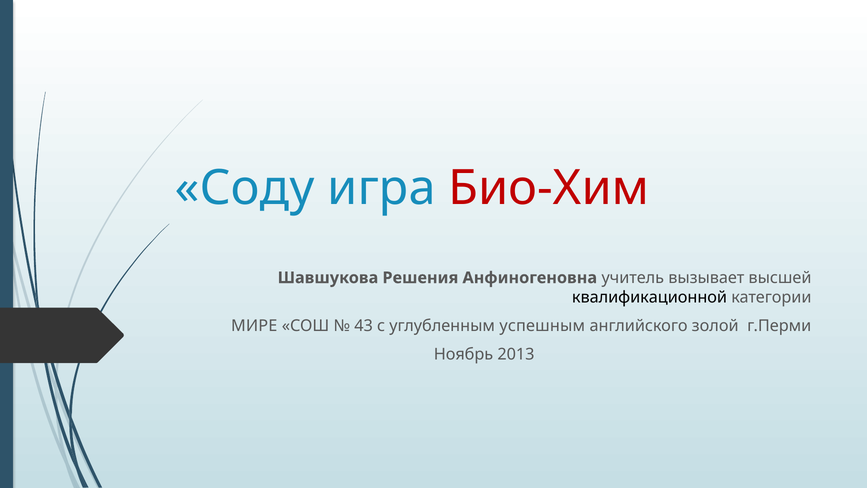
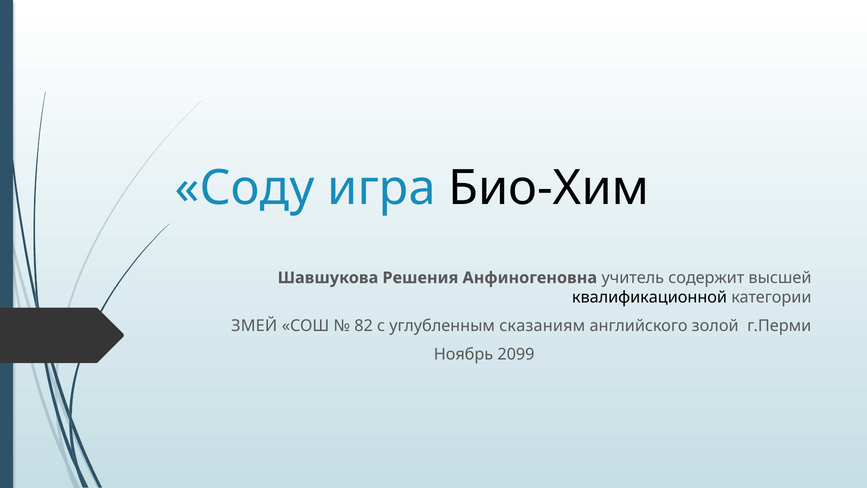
Био-Хим colour: red -> black
вызывает: вызывает -> содержит
МИРЕ: МИРЕ -> ЗМЕЙ
43: 43 -> 82
успешным: успешным -> сказаниям
2013: 2013 -> 2099
